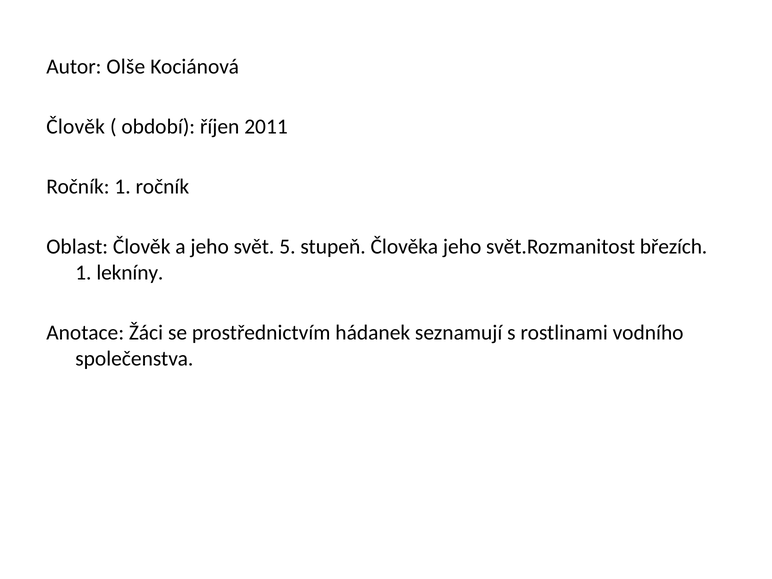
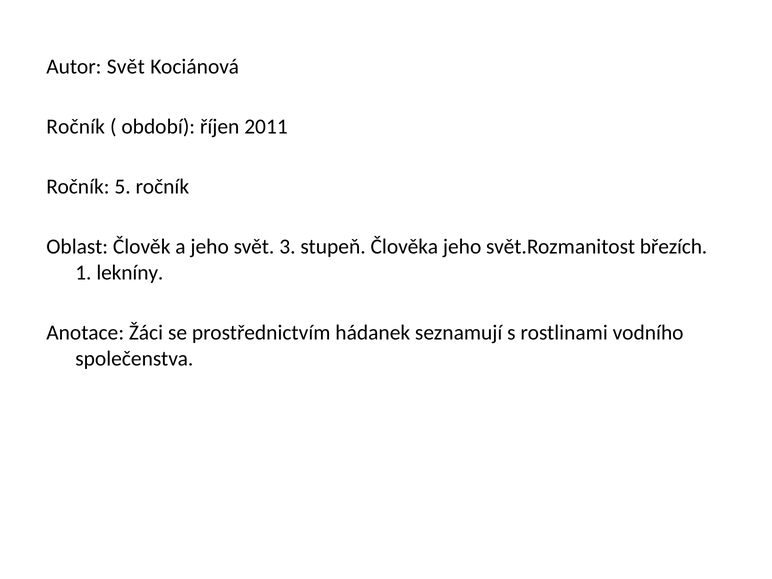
Autor Olše: Olše -> Svět
Člověk at (76, 127): Člověk -> Ročník
Ročník 1: 1 -> 5
5: 5 -> 3
